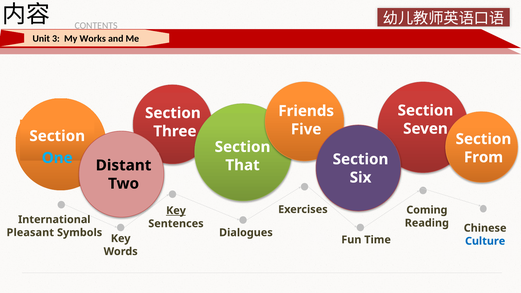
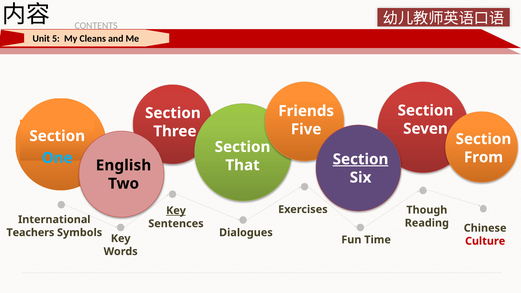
3: 3 -> 5
Works: Works -> Cleans
Section at (361, 159) underline: none -> present
Distant: Distant -> English
Coming: Coming -> Though
Pleasant: Pleasant -> Teachers
Culture colour: blue -> red
